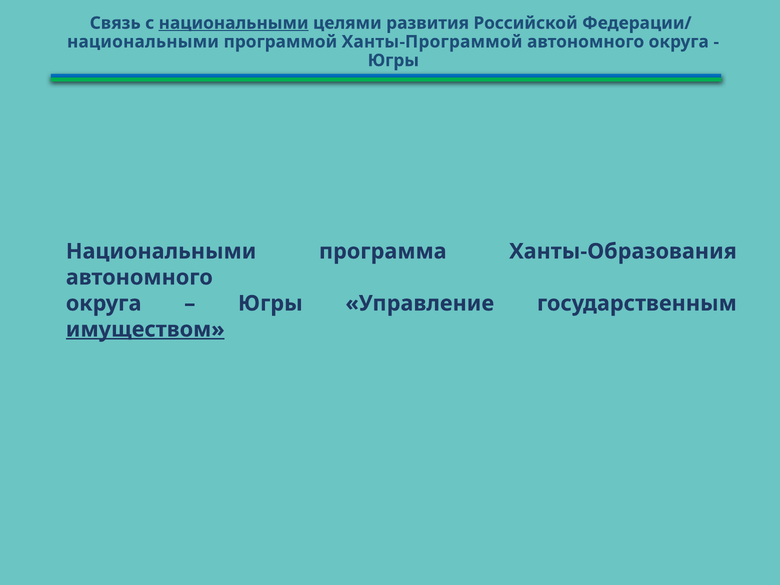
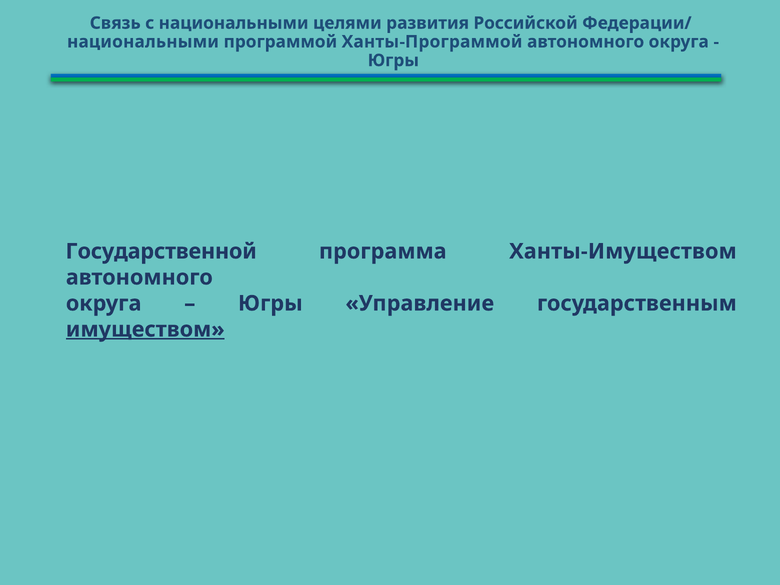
национальными at (234, 23) underline: present -> none
Национальными at (161, 251): Национальными -> Государственной
Ханты-Образования: Ханты-Образования -> Ханты-Имуществом
